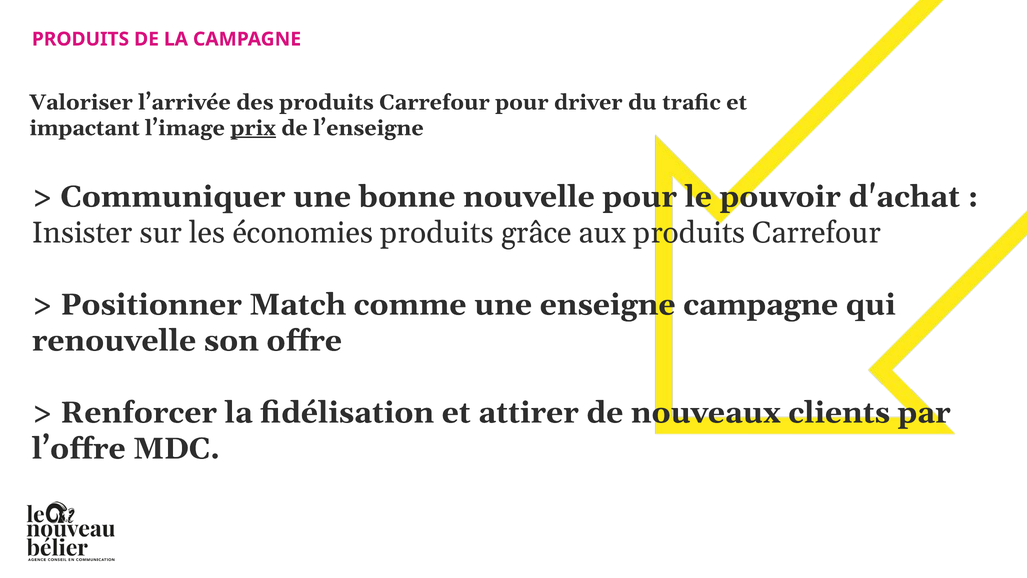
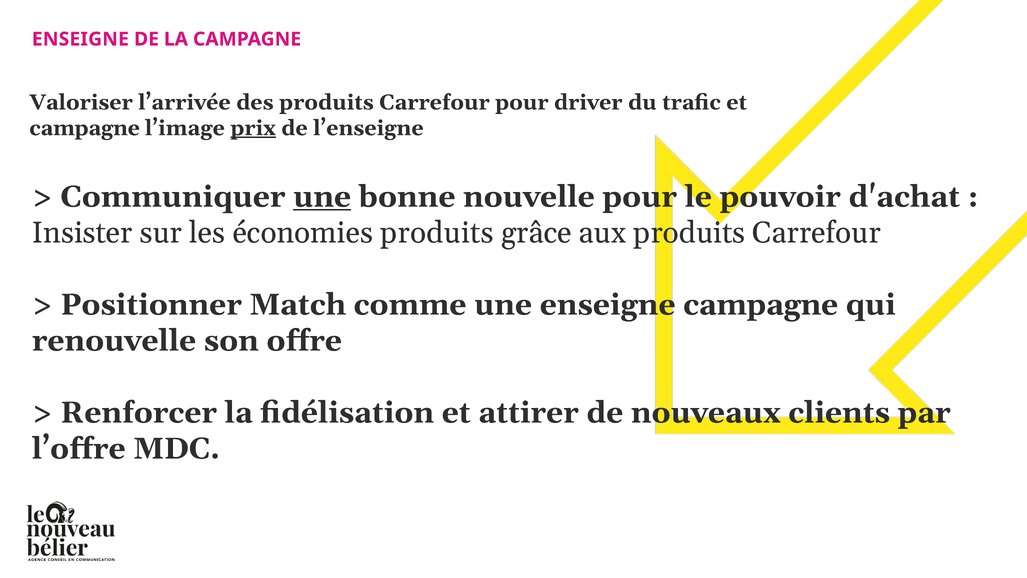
PRODUITS at (81, 39): PRODUITS -> ENSEIGNE
impactant at (85, 128): impactant -> campagne
une at (322, 197) underline: none -> present
